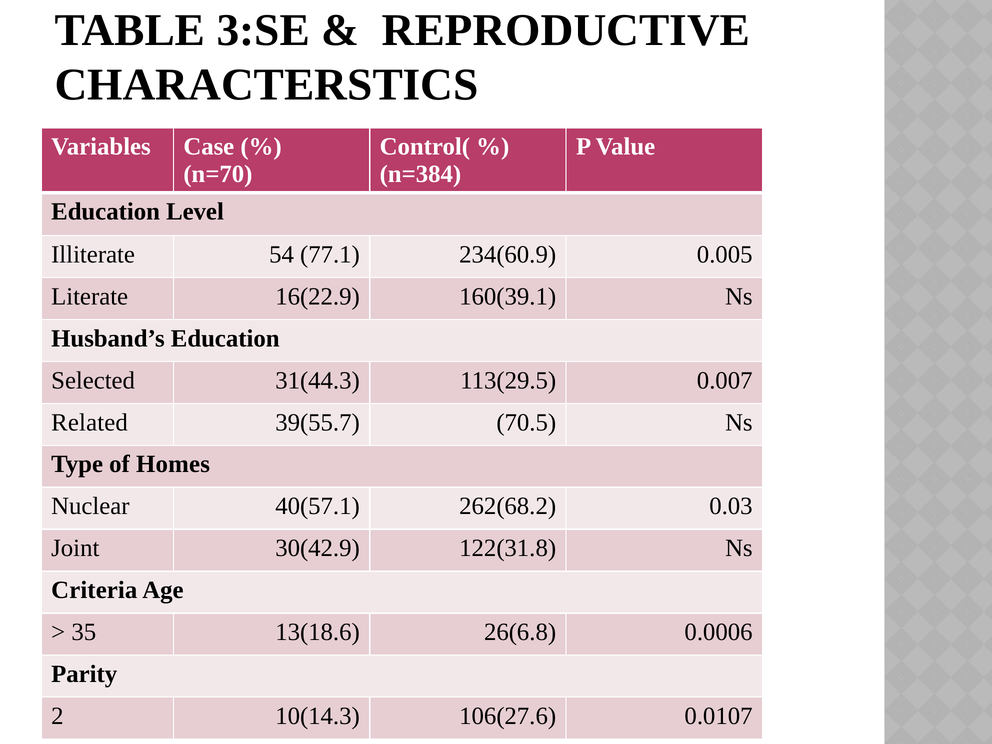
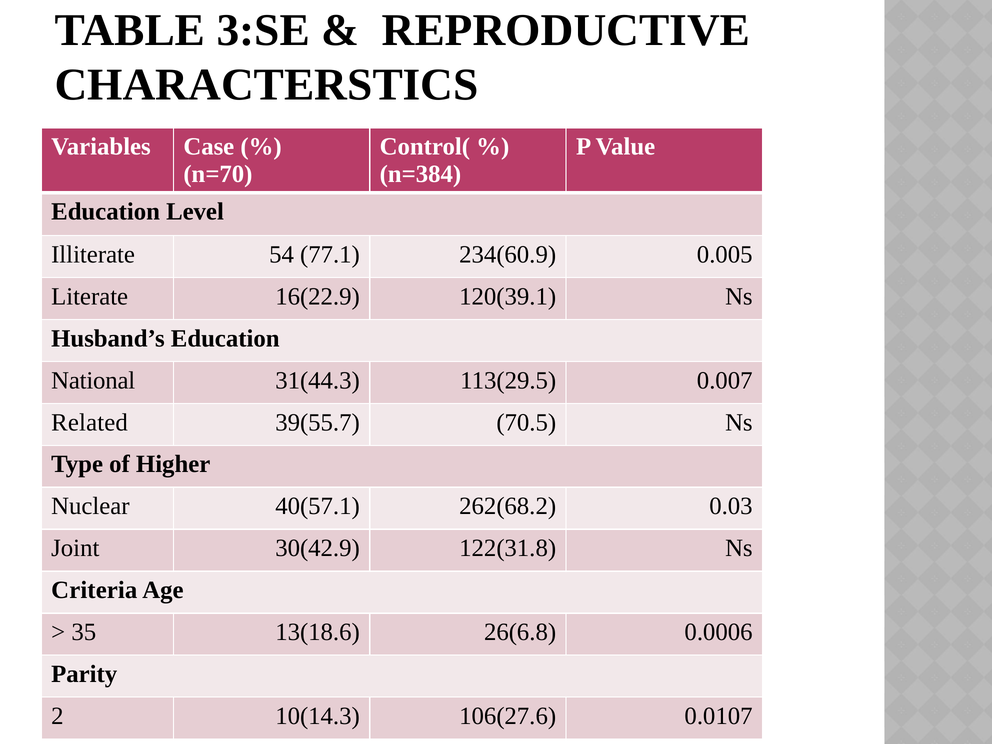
160(39.1: 160(39.1 -> 120(39.1
Selected: Selected -> National
Homes: Homes -> Higher
